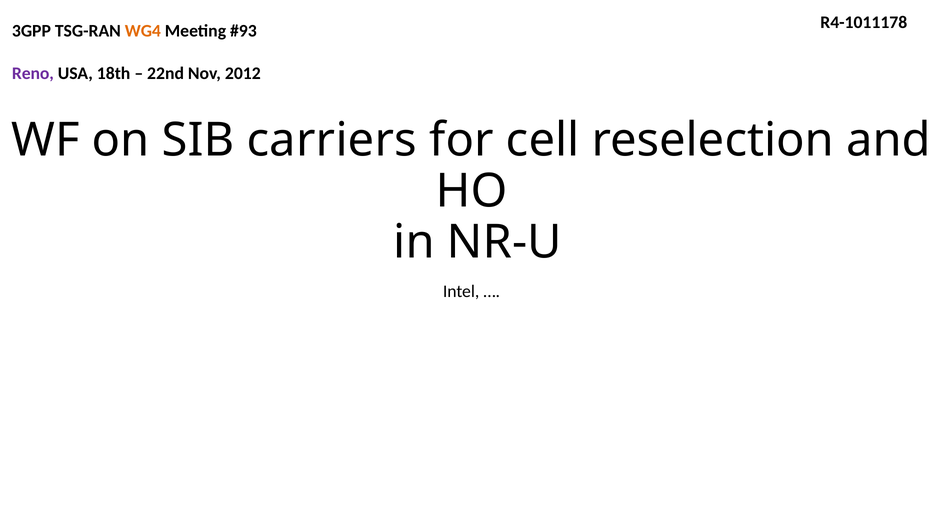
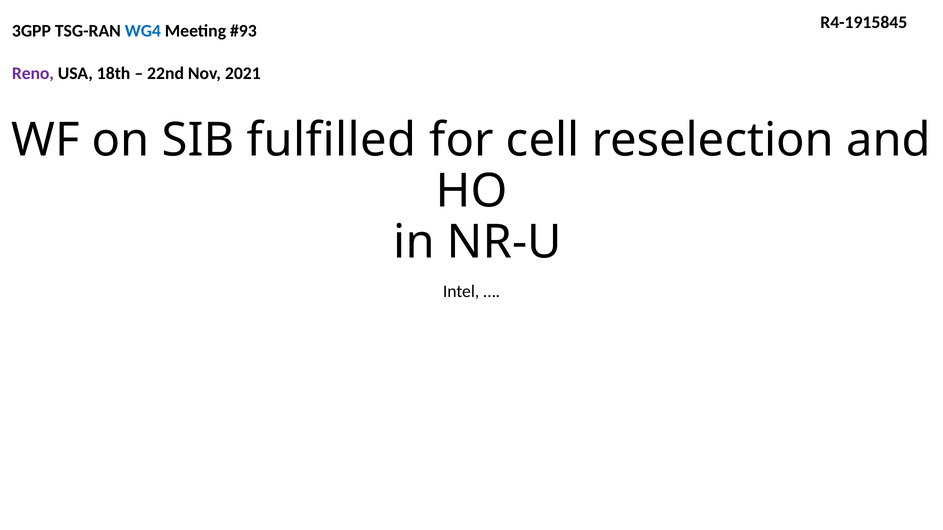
R4-1011178: R4-1011178 -> R4-1915845
WG4 colour: orange -> blue
2012: 2012 -> 2021
carriers: carriers -> fulfilled
